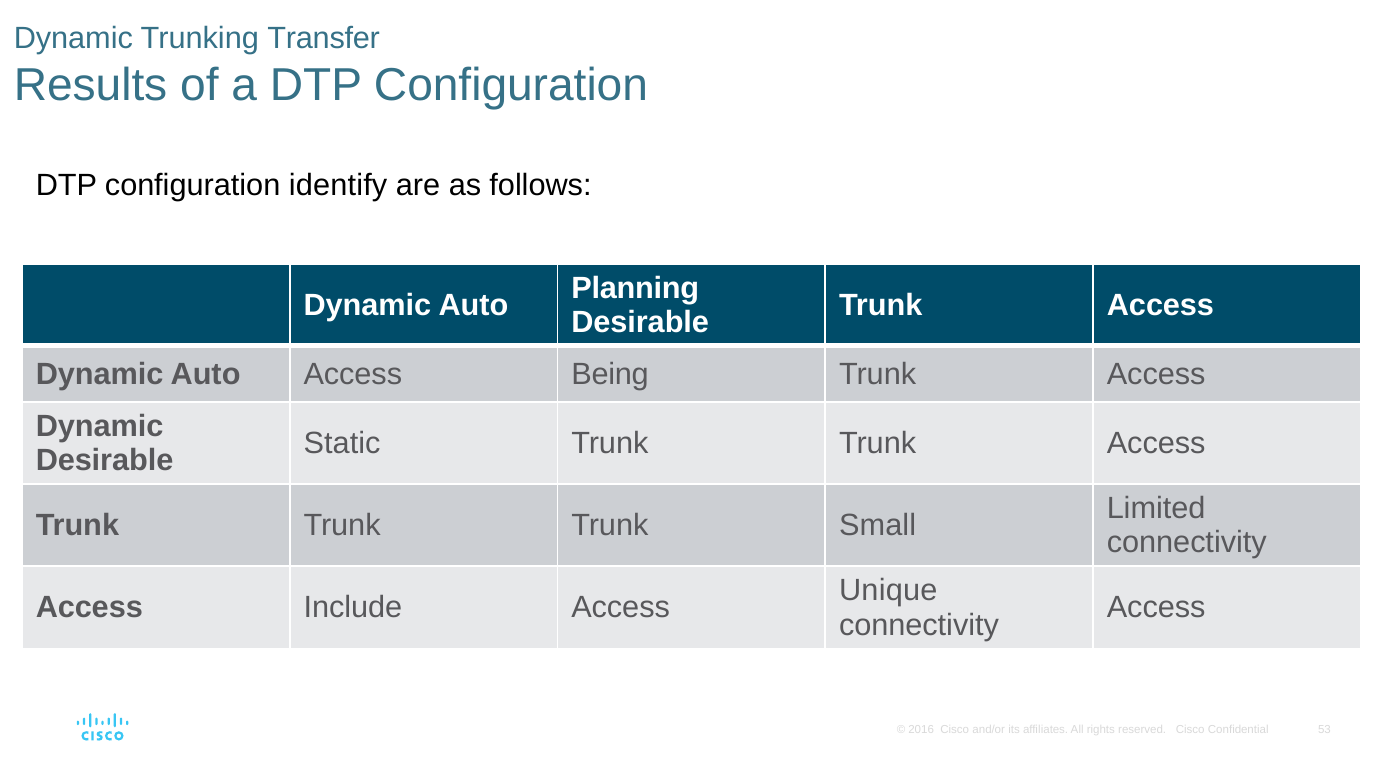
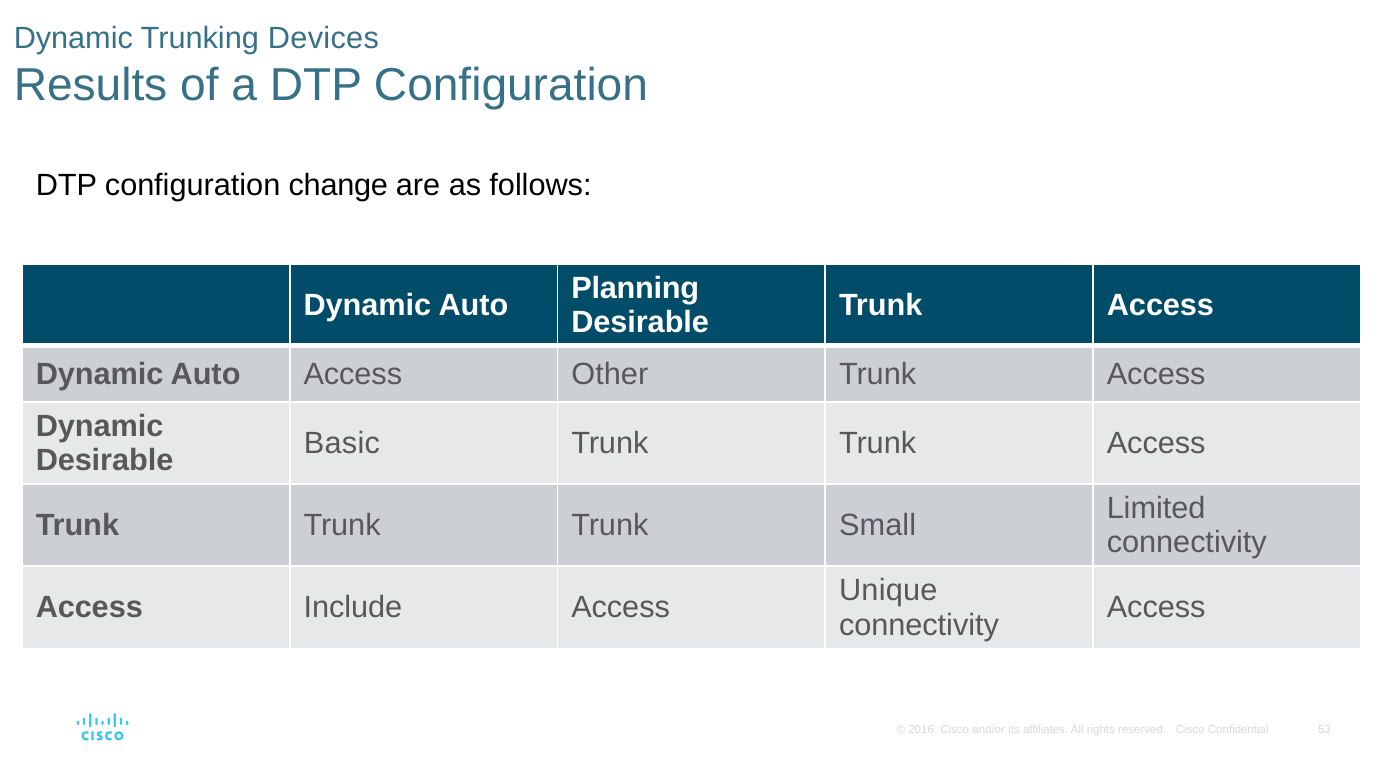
Transfer: Transfer -> Devices
identify: identify -> change
Being: Being -> Other
Static: Static -> Basic
